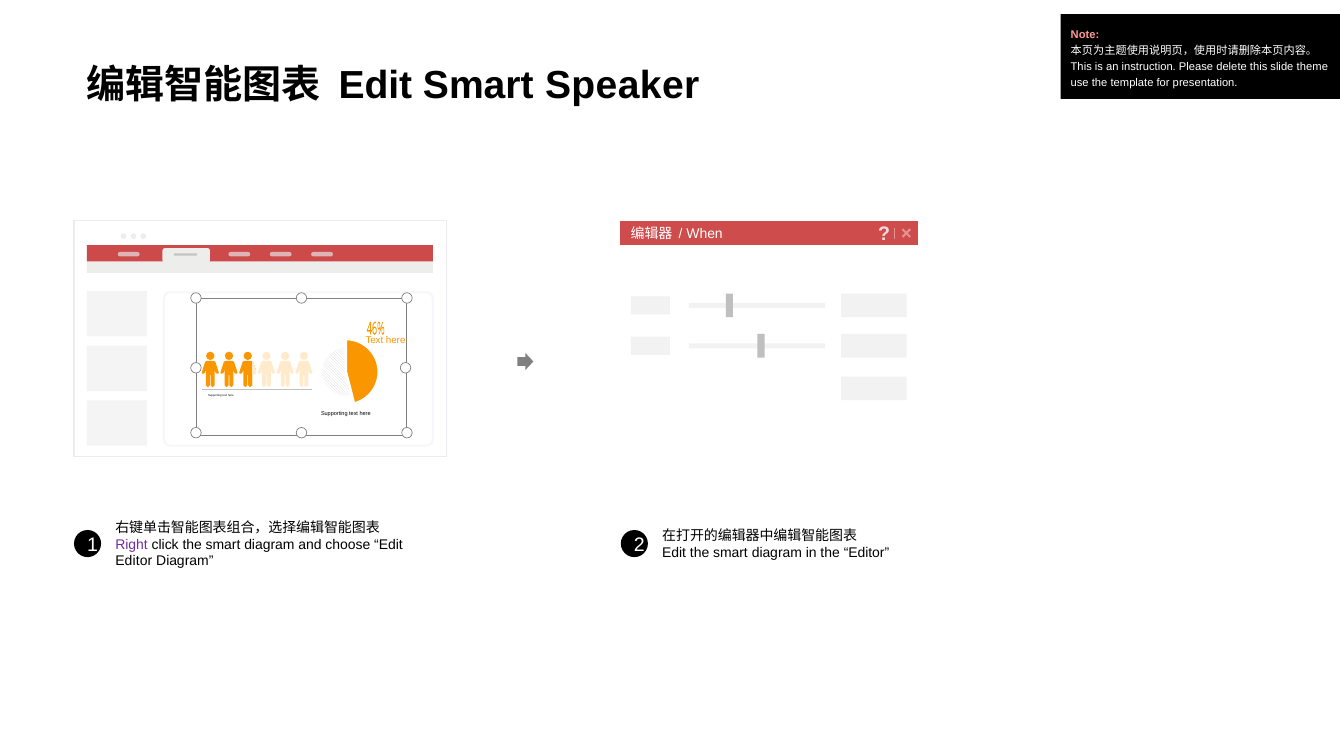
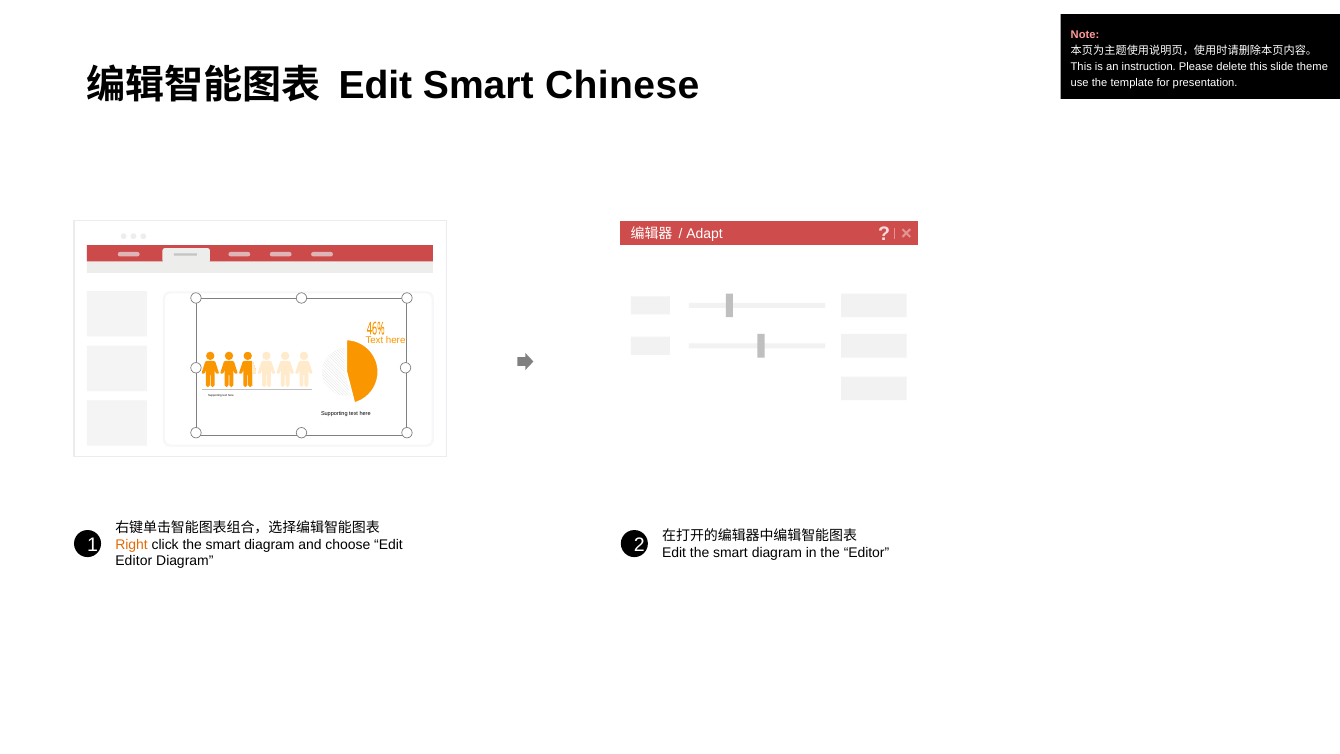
Speaker: Speaker -> Chinese
When: When -> Adapt
Right colour: purple -> orange
